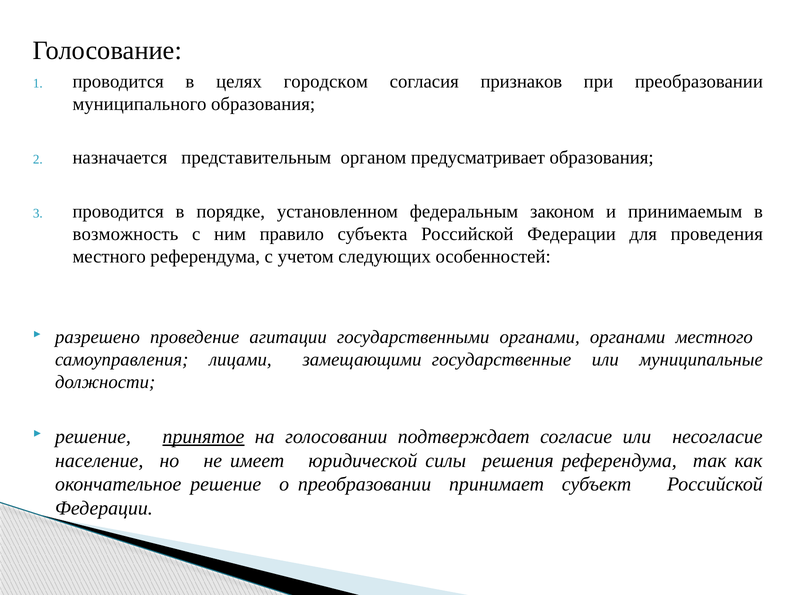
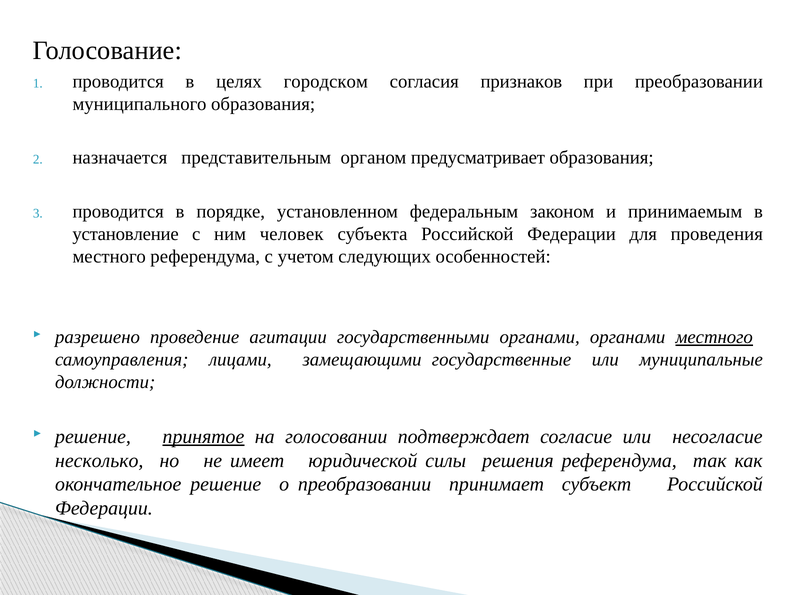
возможность: возможность -> установление
правило: правило -> человек
местного at (714, 337) underline: none -> present
население: население -> несколько
